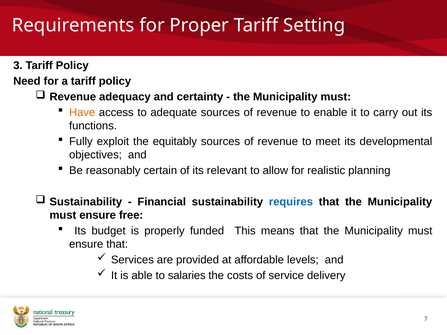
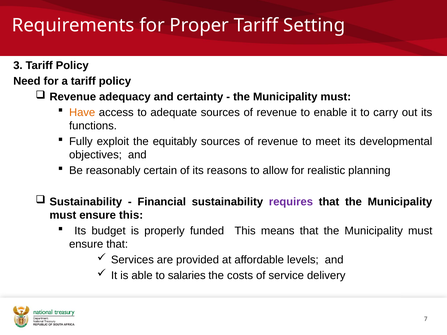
relevant: relevant -> reasons
requires colour: blue -> purple
ensure free: free -> this
